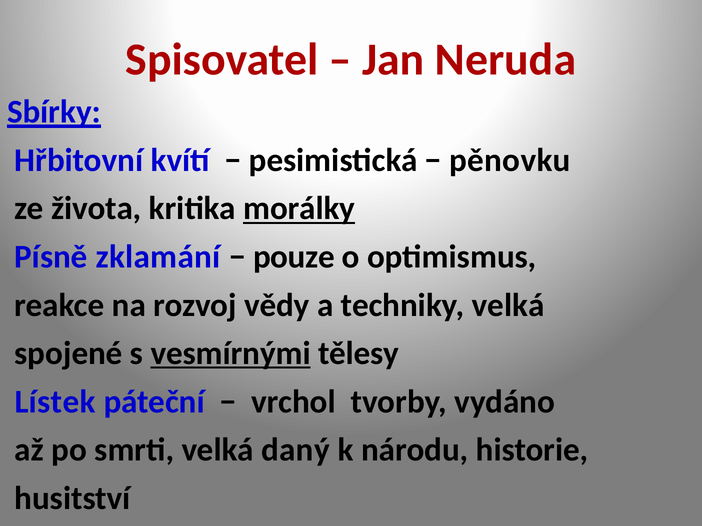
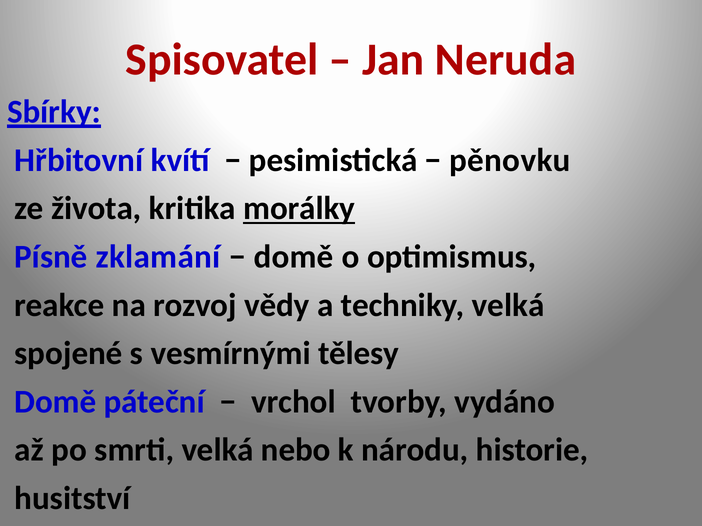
pouze at (294, 257): pouze -> domě
vesmírnými underline: present -> none
Lístek at (55, 402): Lístek -> Domě
daný: daný -> nebo
